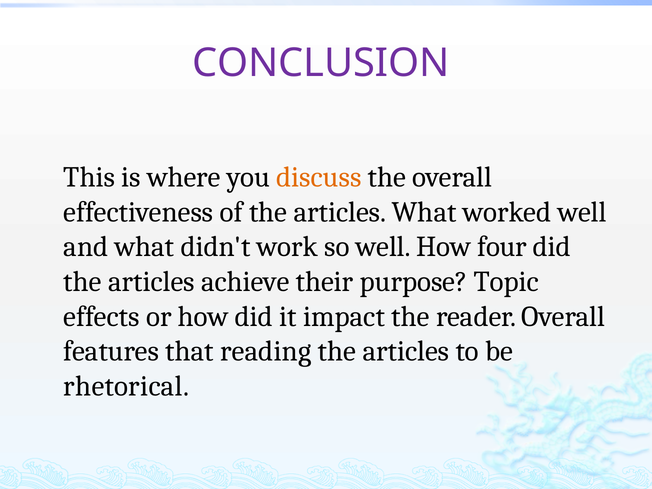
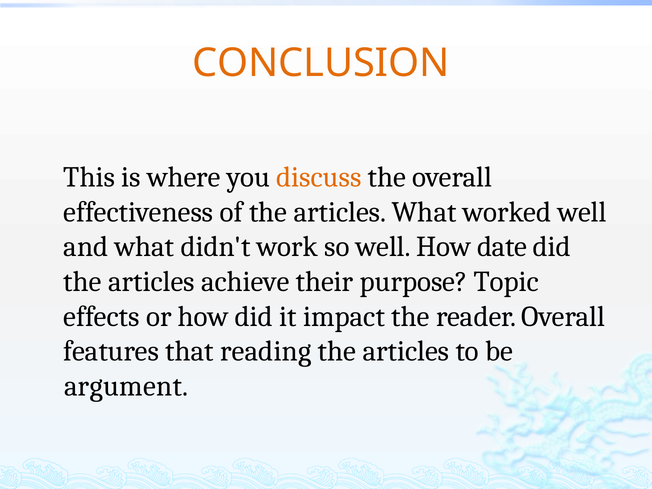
CONCLUSION colour: purple -> orange
four: four -> date
rhetorical: rhetorical -> argument
